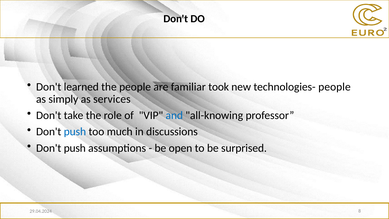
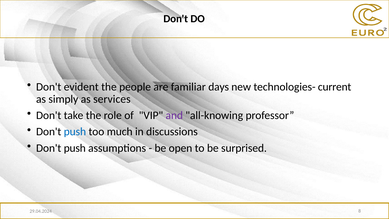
learned: learned -> evident
took: took -> days
technologies- people: people -> current
and colour: blue -> purple
